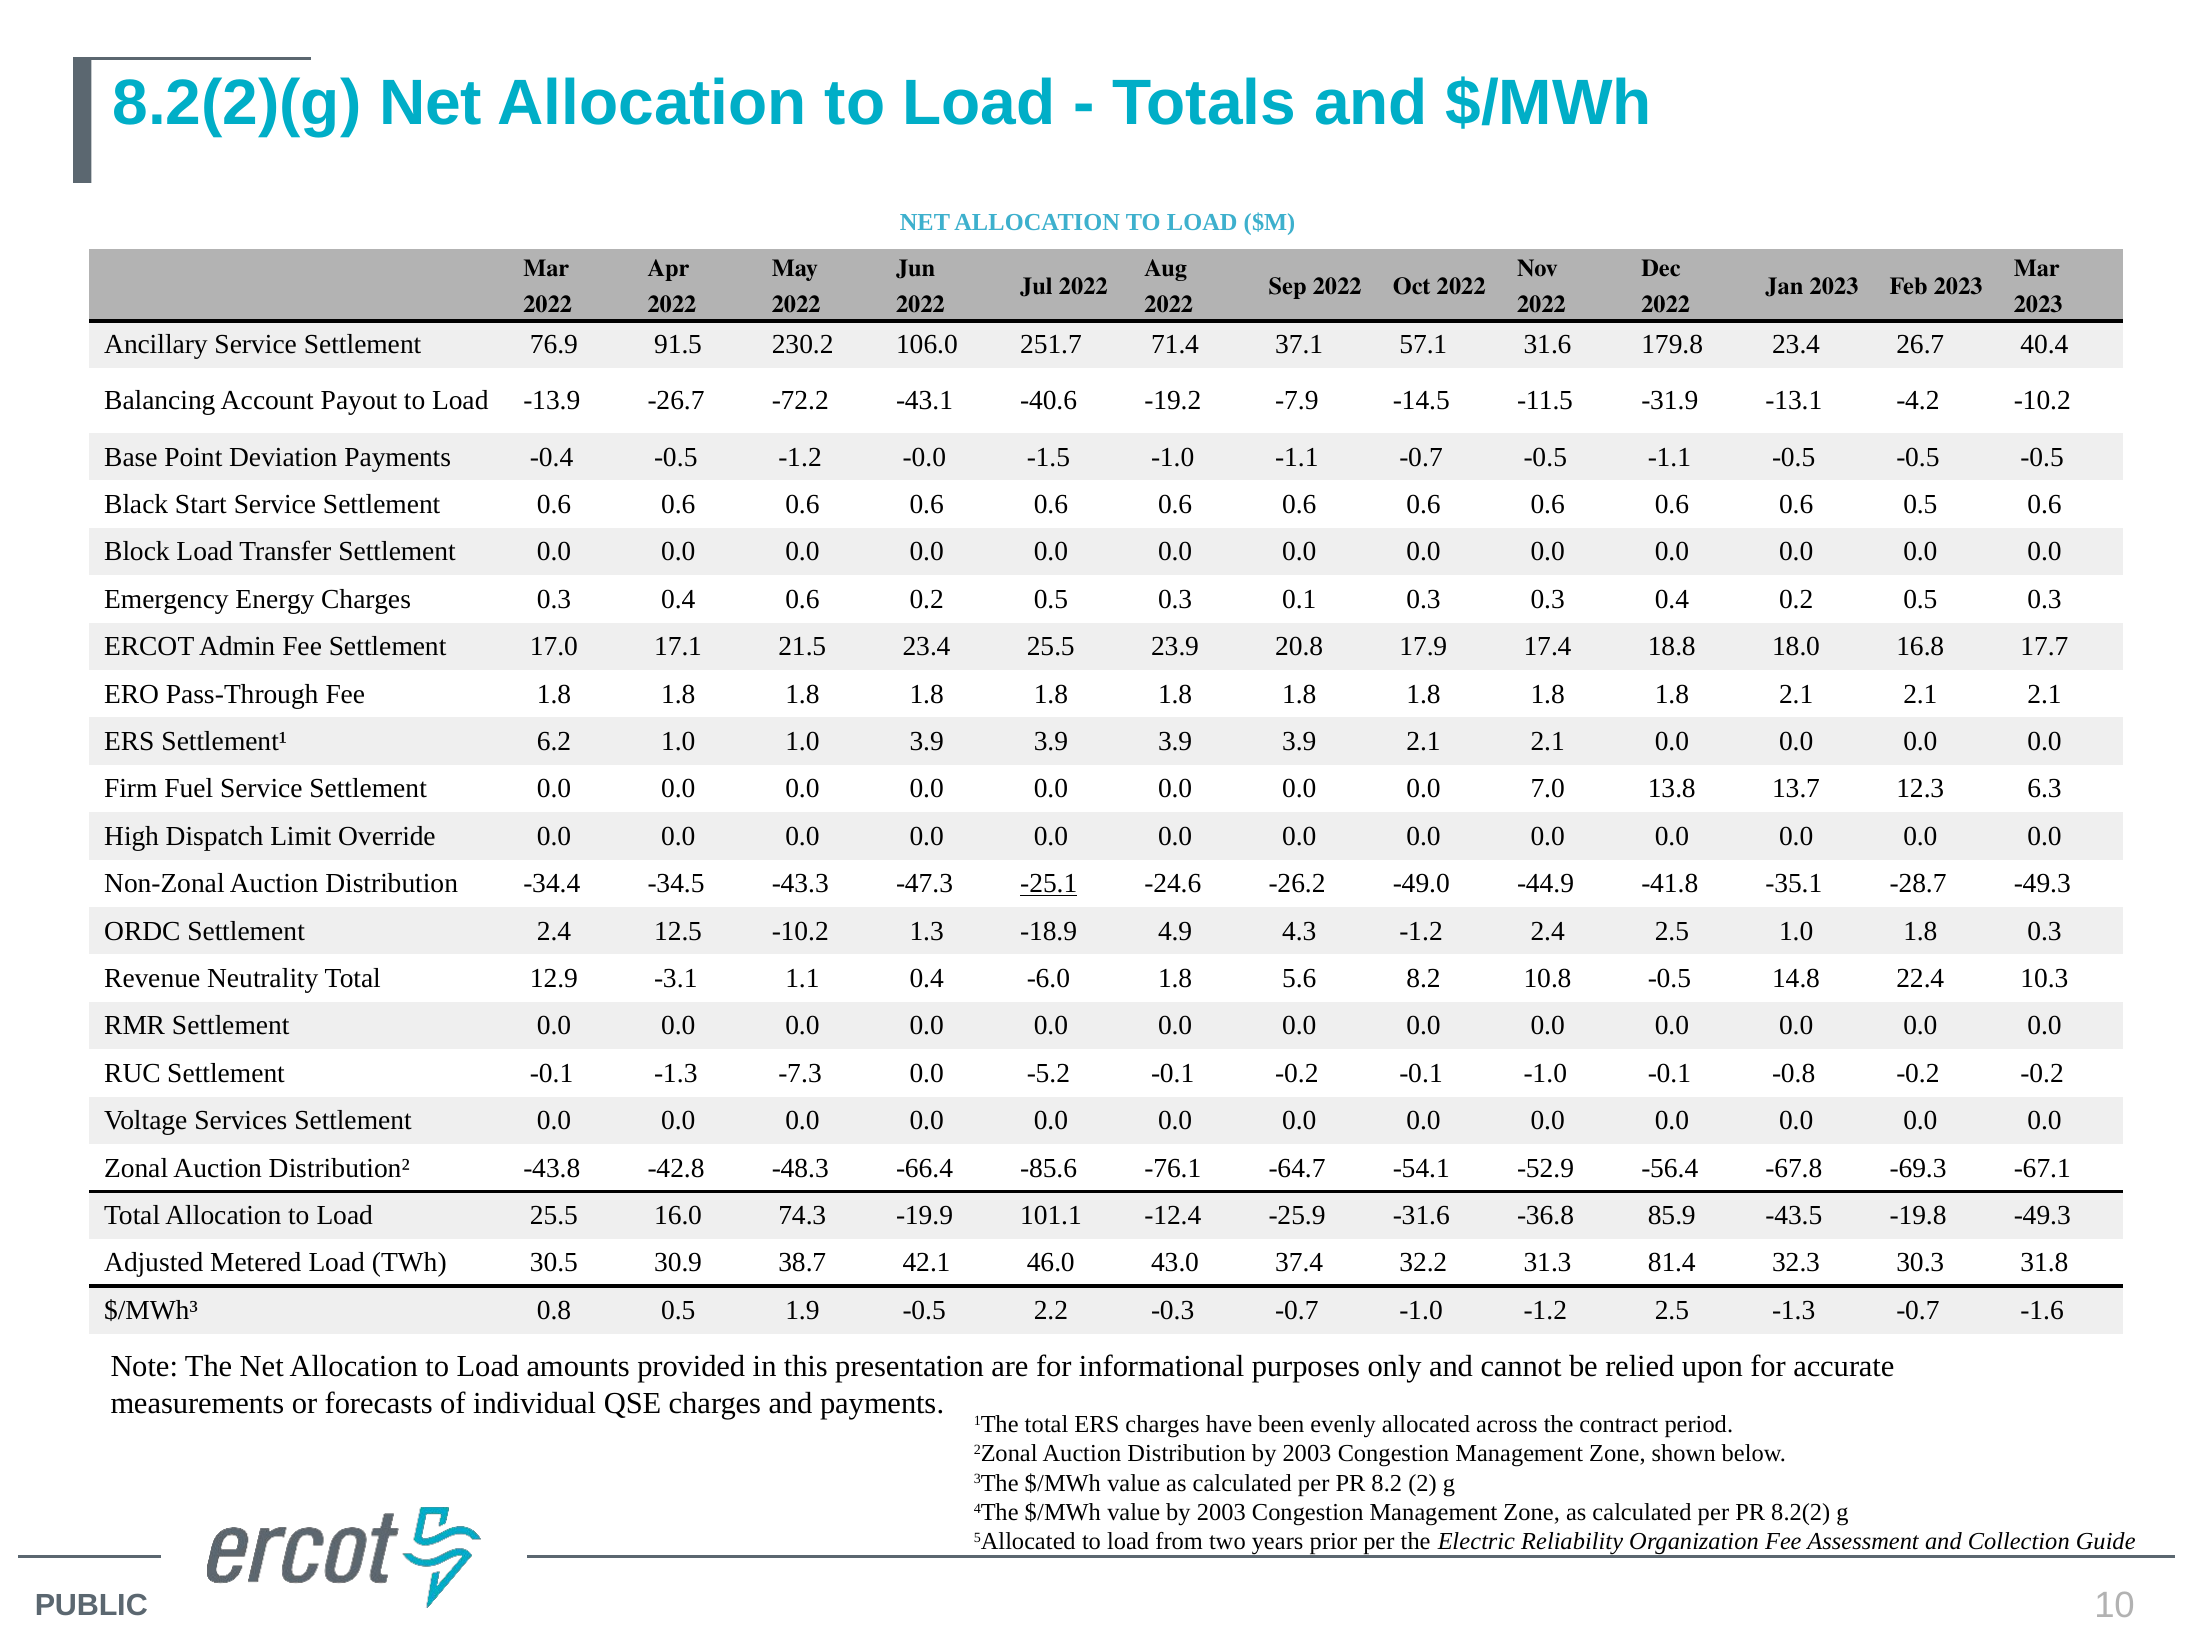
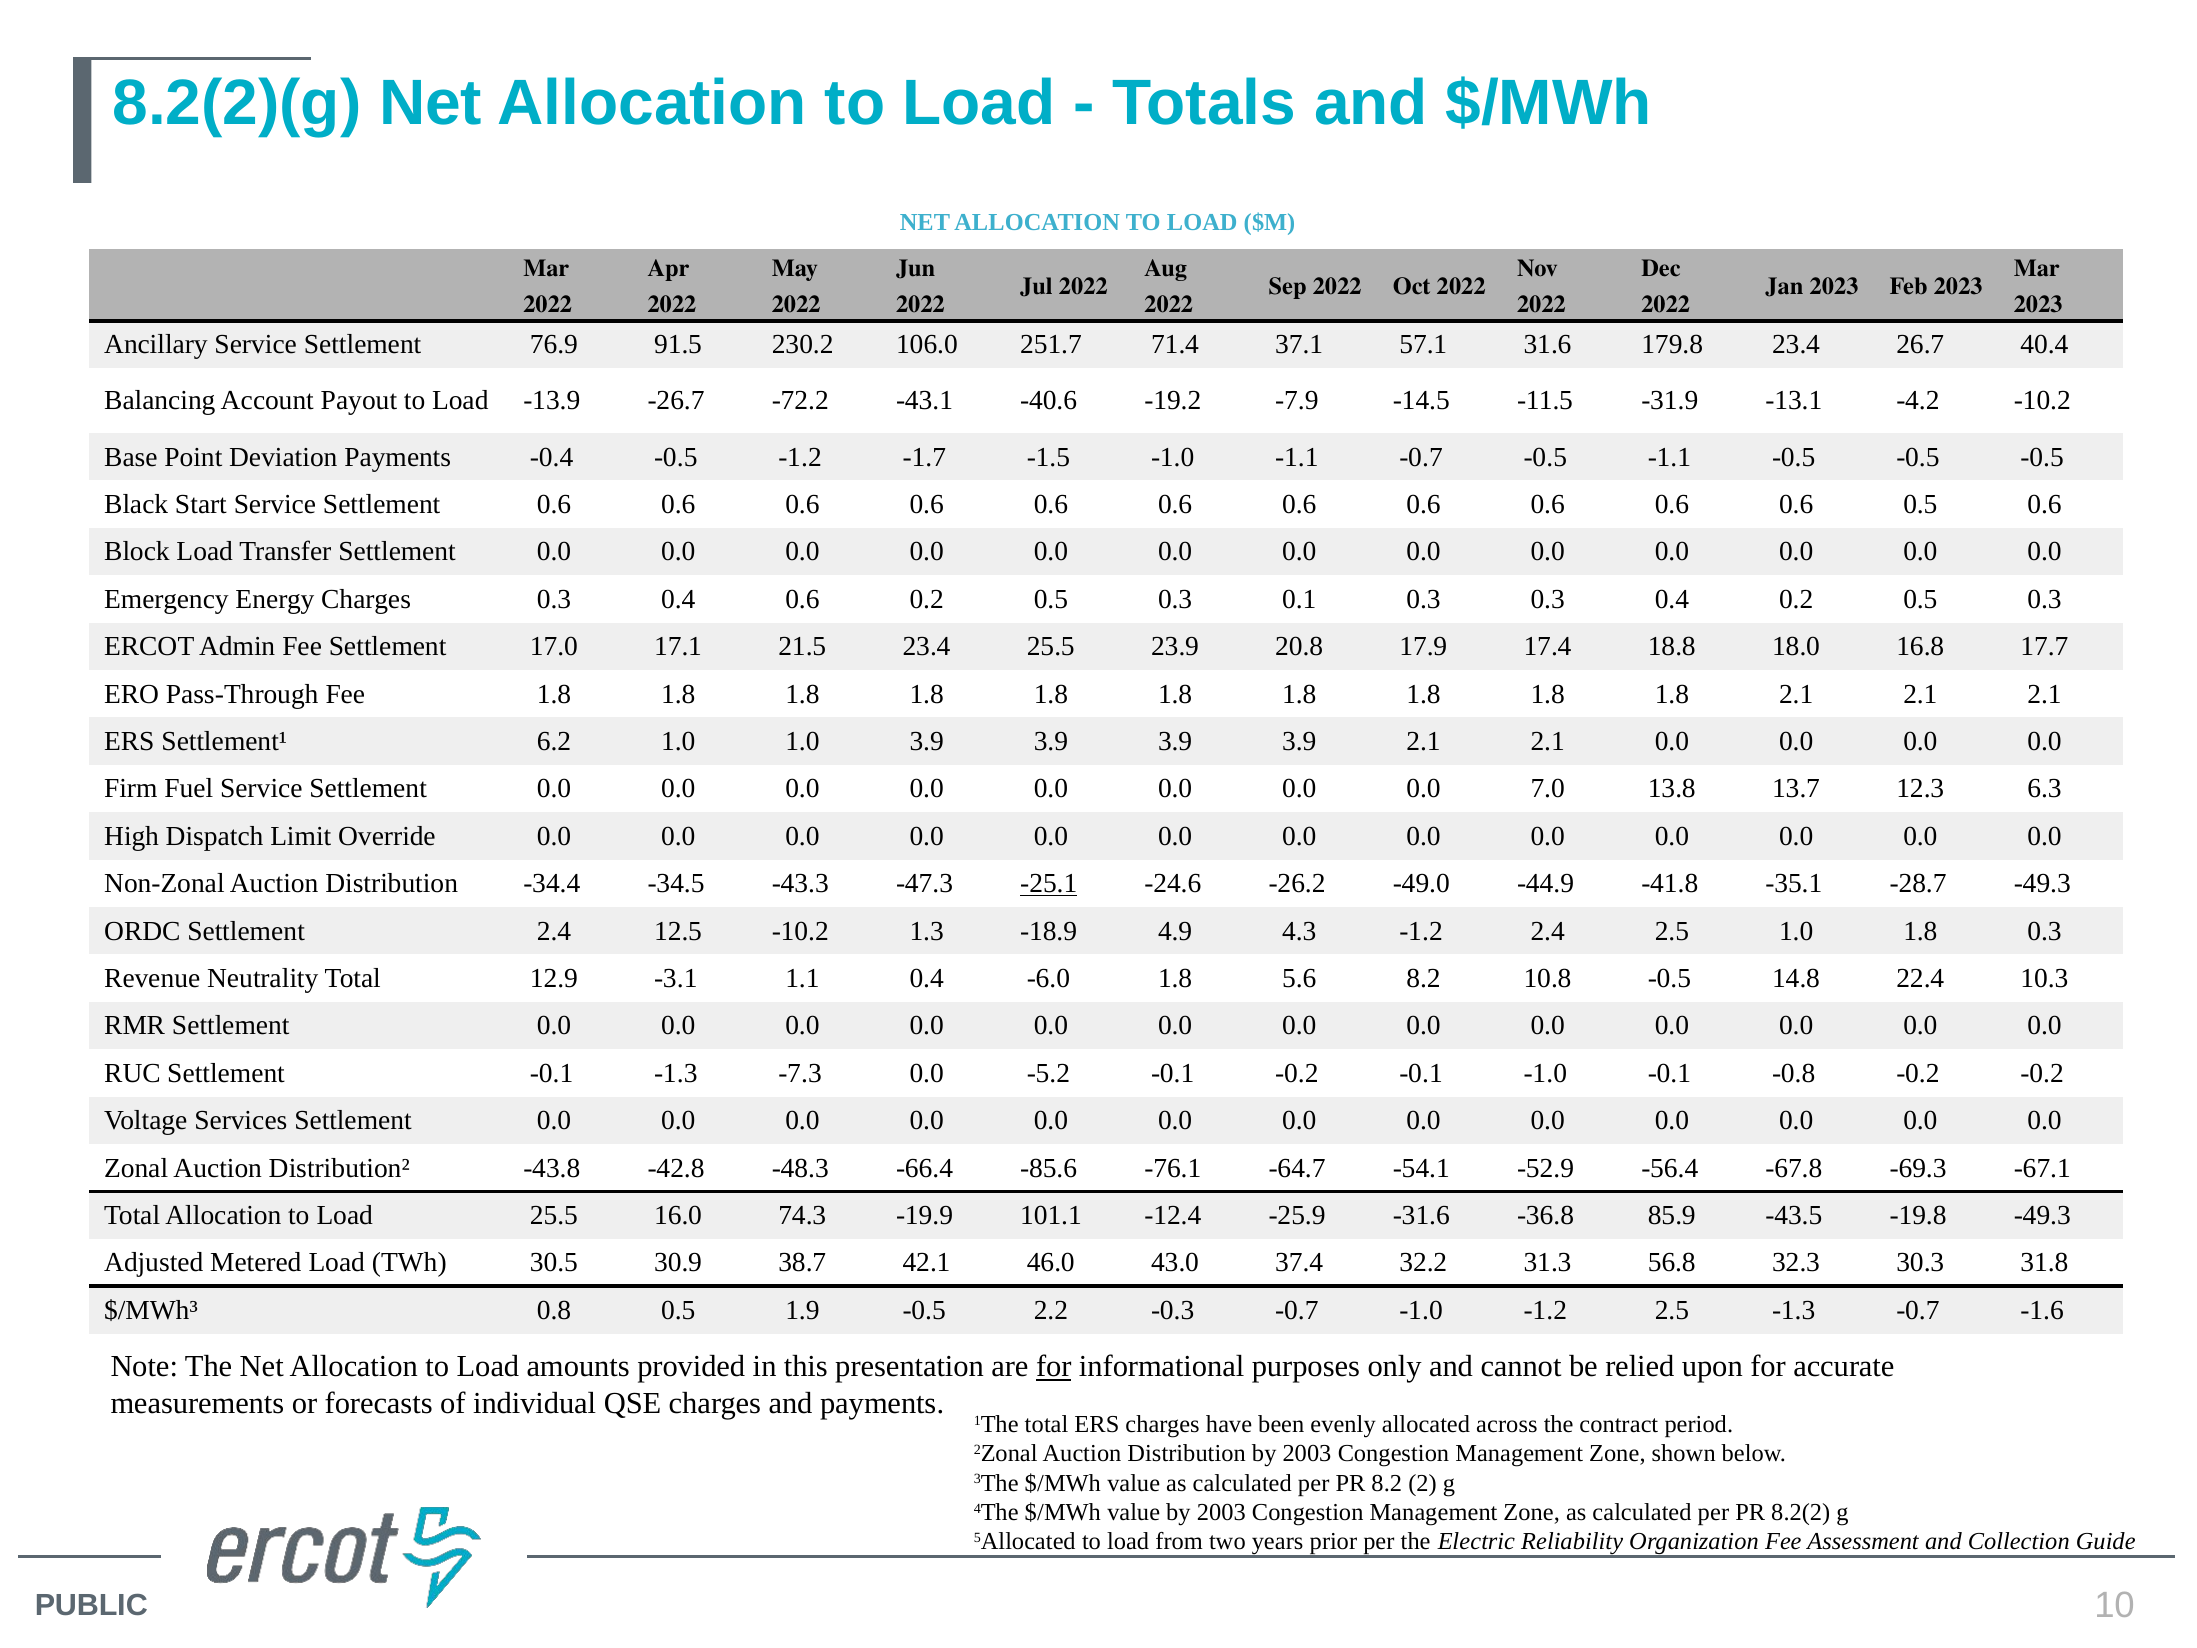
-0.0: -0.0 -> -1.7
81.4: 81.4 -> 56.8
for at (1054, 1367) underline: none -> present
